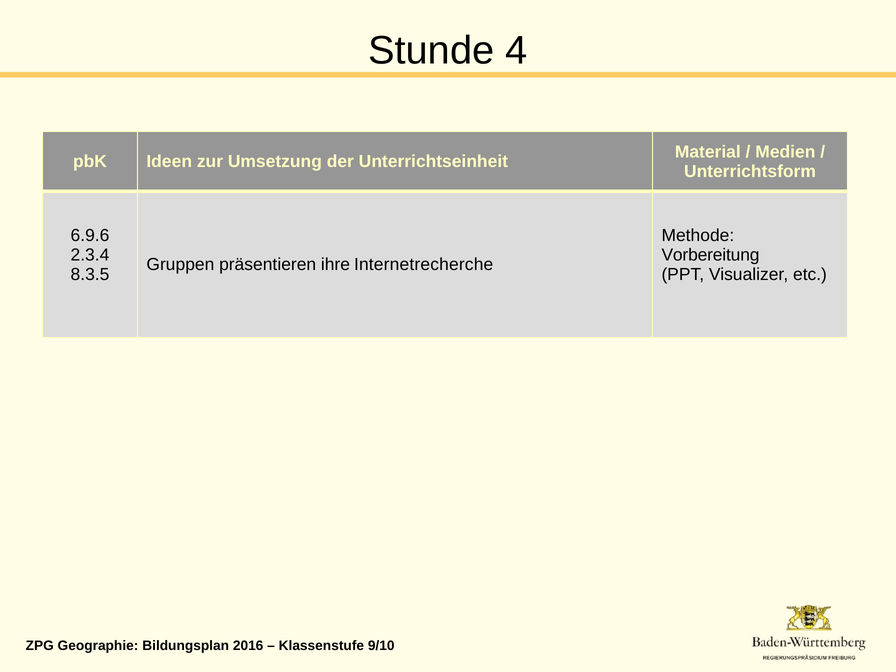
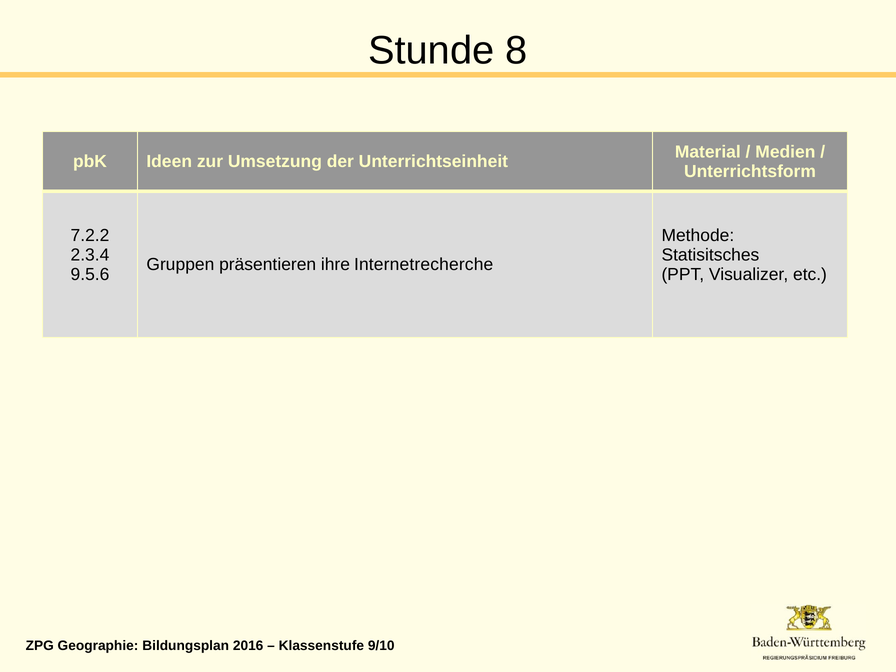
4: 4 -> 8
6.9.6: 6.9.6 -> 7.2.2
Vorbereitung: Vorbereitung -> Statisitsches
8.3.5: 8.3.5 -> 9.5.6
